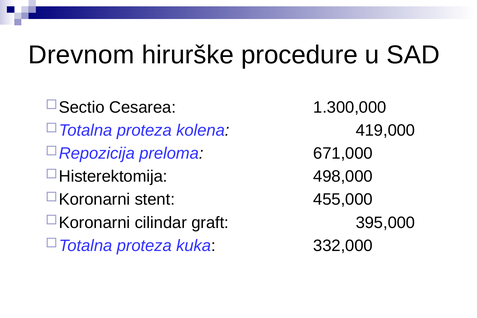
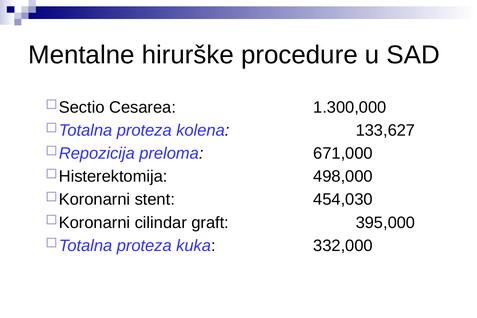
Drevnom: Drevnom -> Mentalne
419,000: 419,000 -> 133,627
455,000: 455,000 -> 454,030
